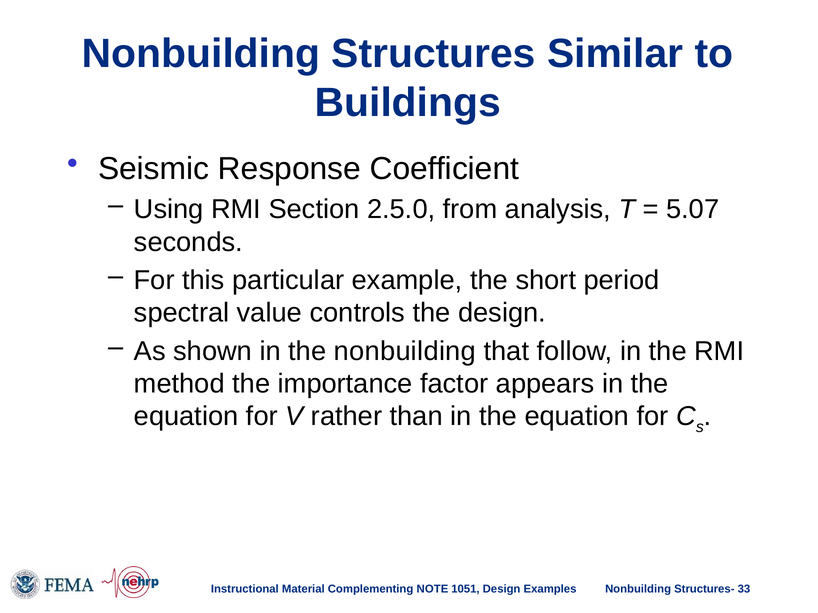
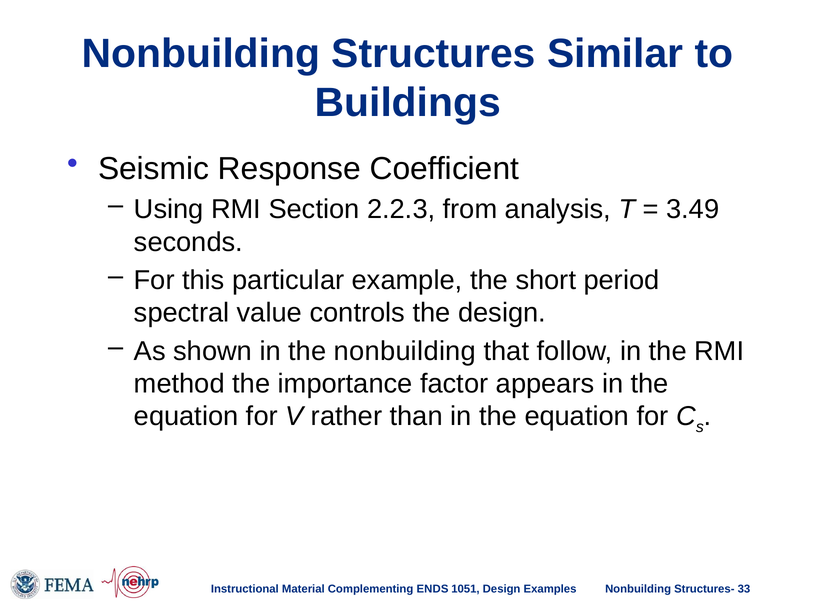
2.5.0: 2.5.0 -> 2.2.3
5.07: 5.07 -> 3.49
NOTE: NOTE -> ENDS
